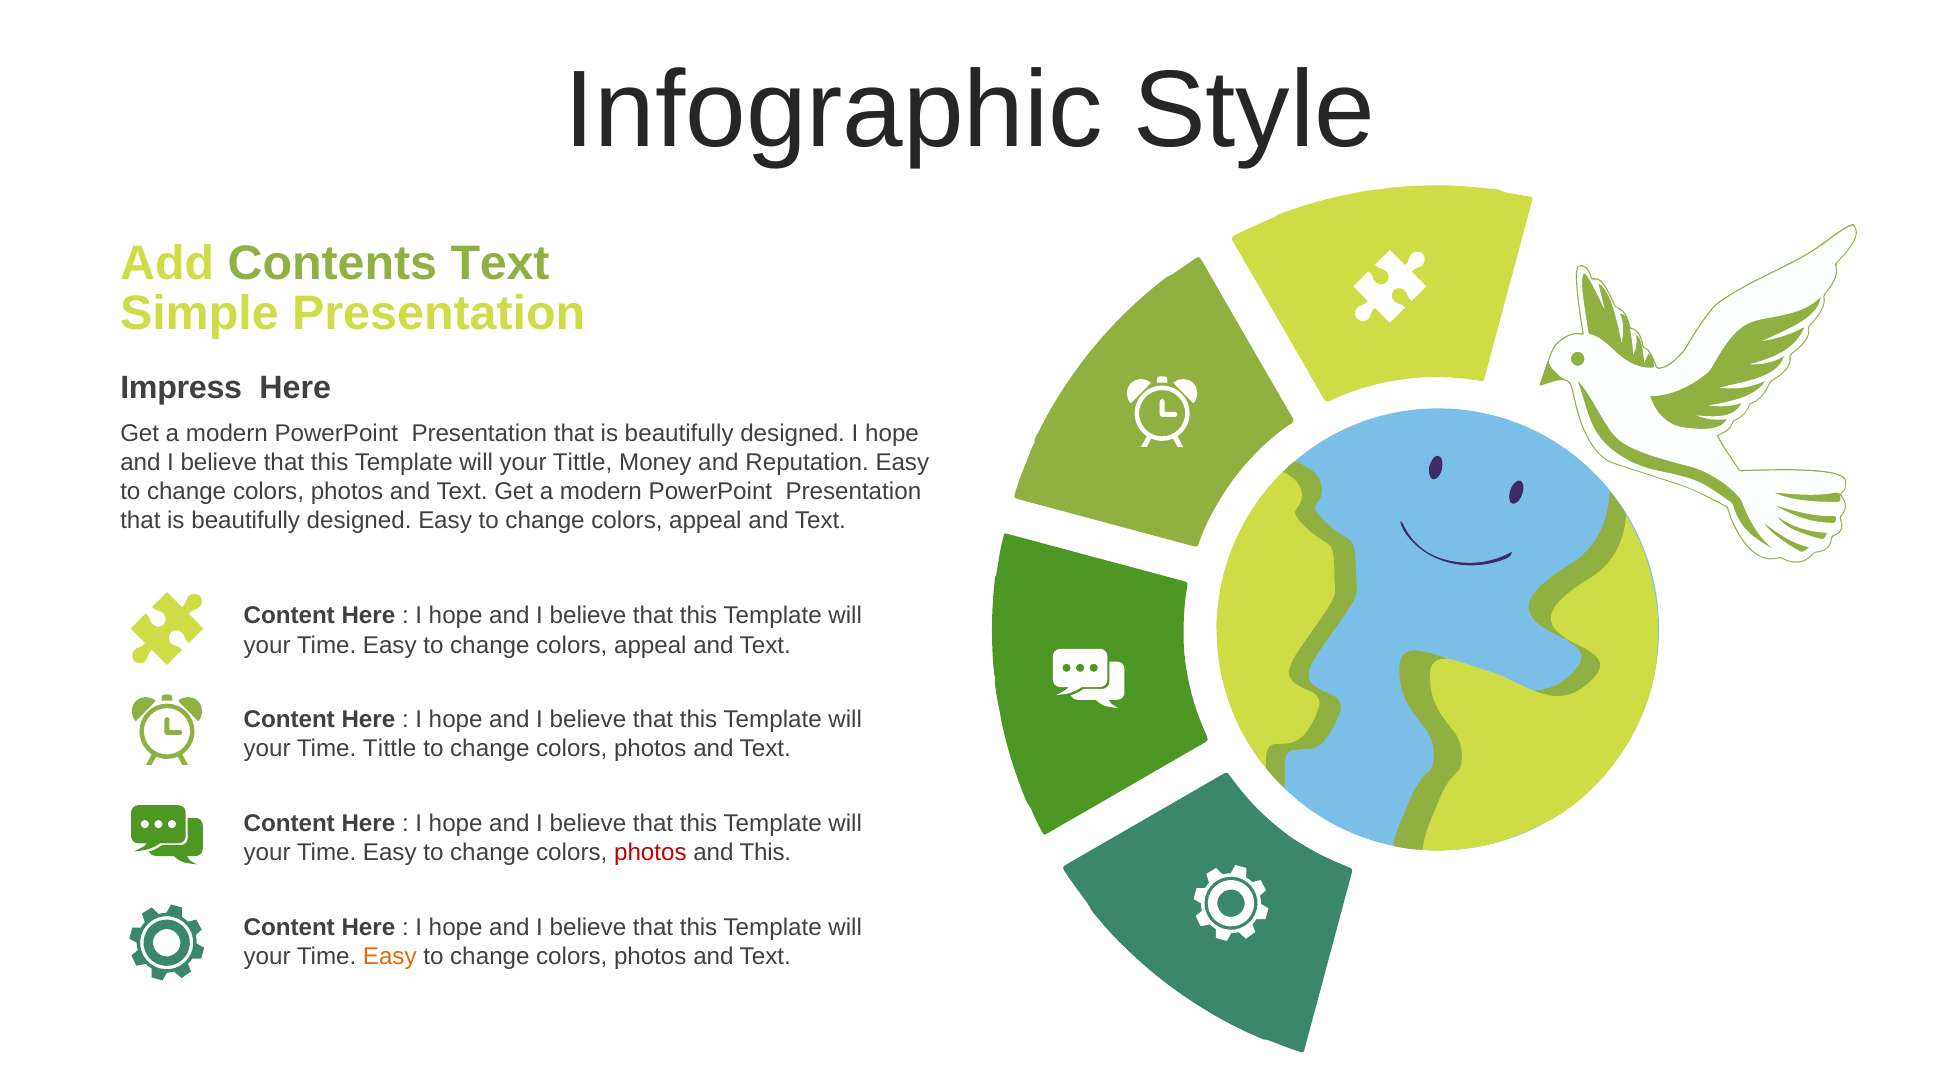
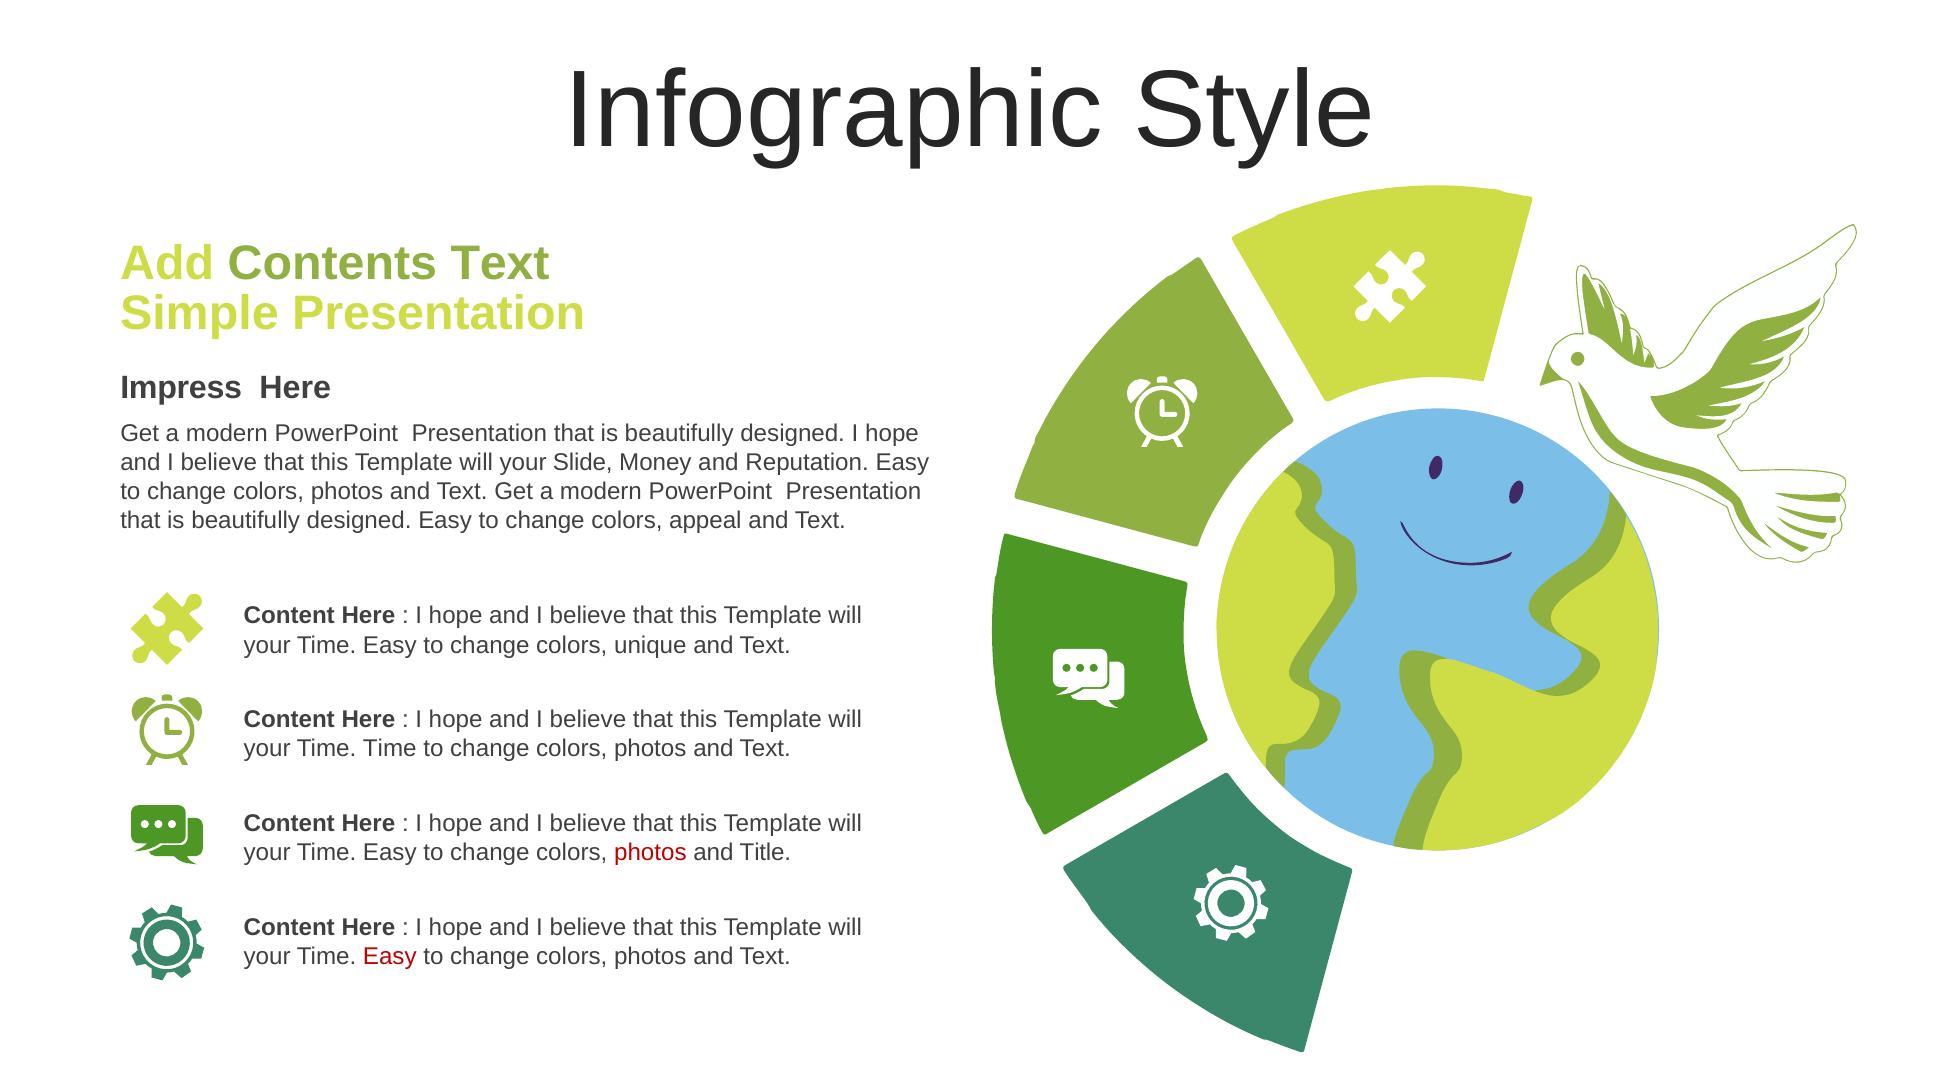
your Tittle: Tittle -> Slide
appeal at (650, 645): appeal -> unique
Time Tittle: Tittle -> Time
and This: This -> Title
Easy at (390, 957) colour: orange -> red
